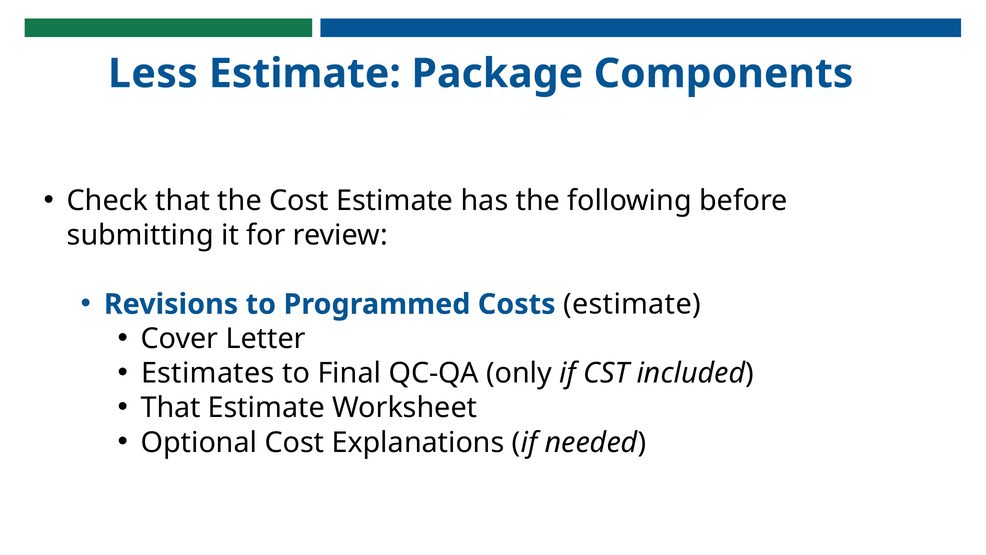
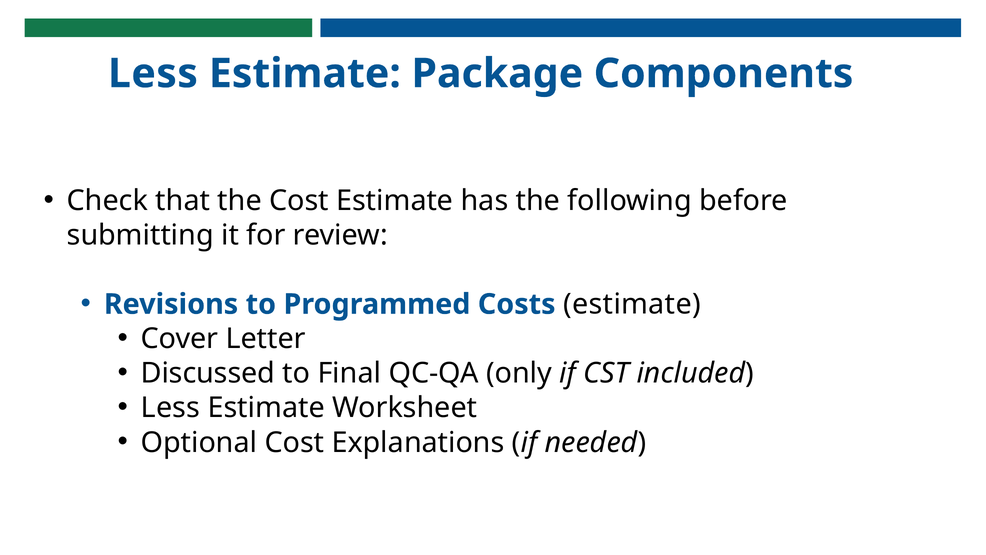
Estimates: Estimates -> Discussed
That at (171, 408): That -> Less
